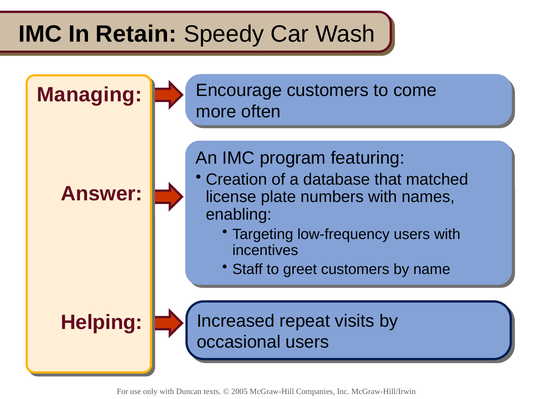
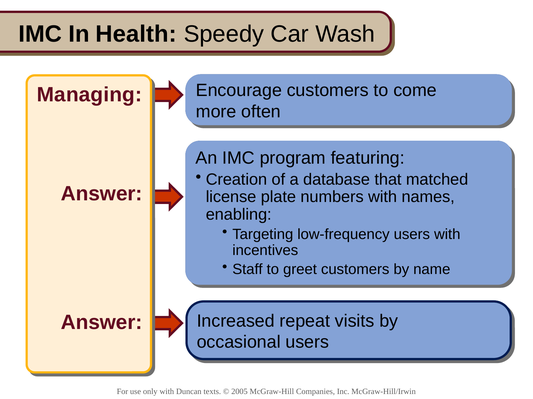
Retain: Retain -> Health
Helping at (102, 323): Helping -> Answer
